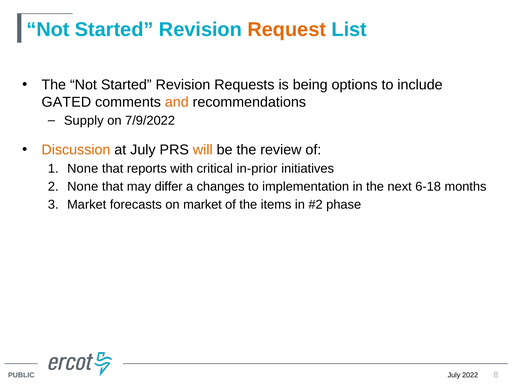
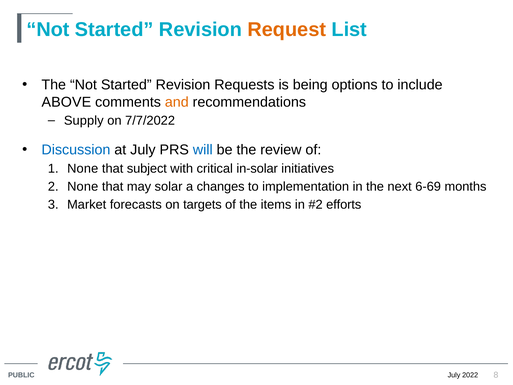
GATED: GATED -> ABOVE
7/9/2022: 7/9/2022 -> 7/7/2022
Discussion colour: orange -> blue
will colour: orange -> blue
reports: reports -> subject
in-prior: in-prior -> in-solar
differ: differ -> solar
6-18: 6-18 -> 6-69
on market: market -> targets
phase: phase -> efforts
